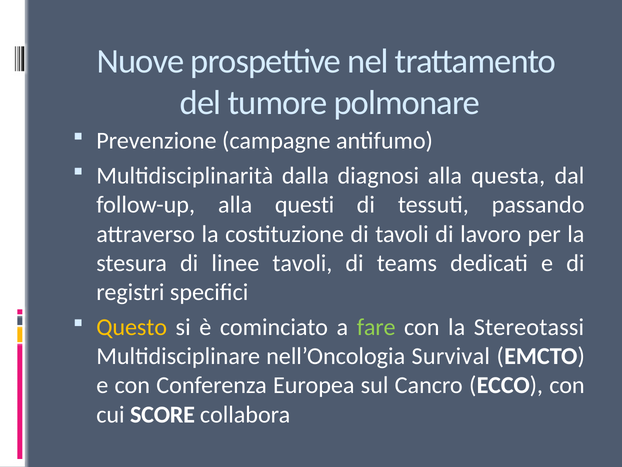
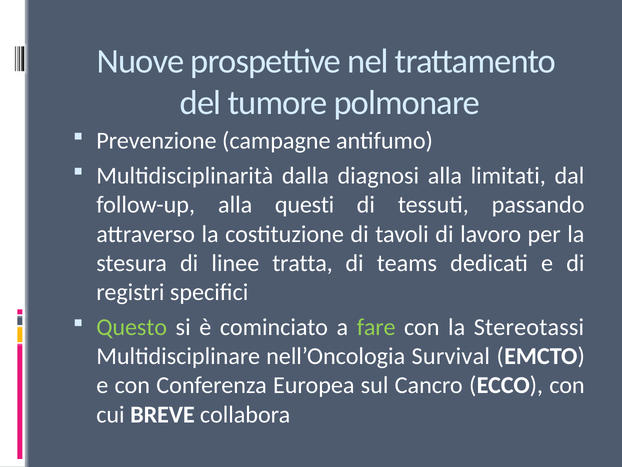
questa: questa -> limitati
linee tavoli: tavoli -> tratta
Questo colour: yellow -> light green
SCORE: SCORE -> BREVE
